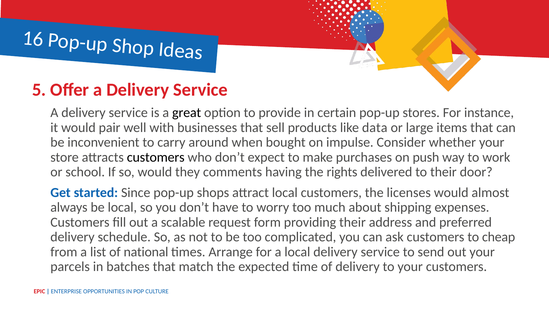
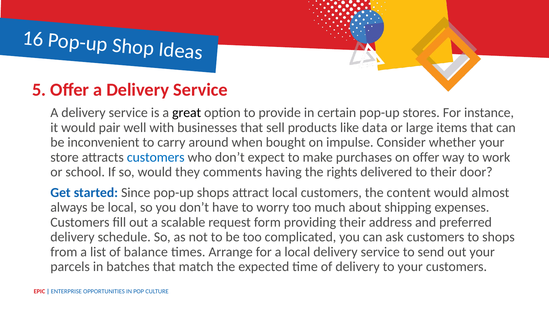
customers at (156, 157) colour: black -> blue
on push: push -> offer
licenses: licenses -> content
to cheap: cheap -> shops
national: national -> balance
